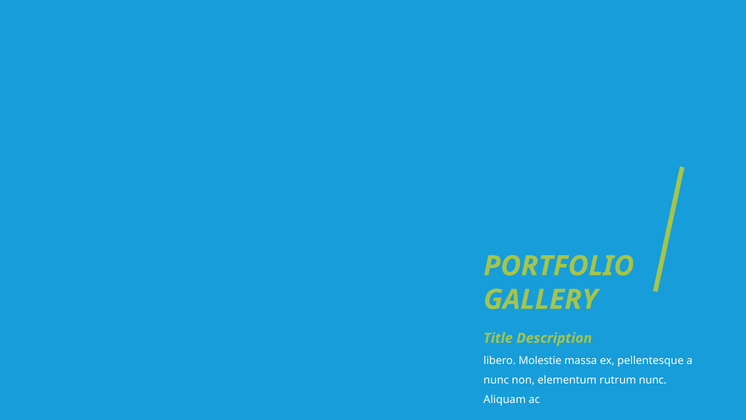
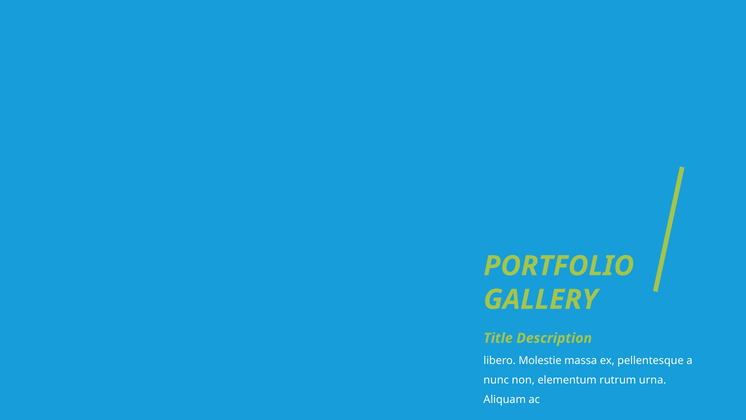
rutrum nunc: nunc -> urna
